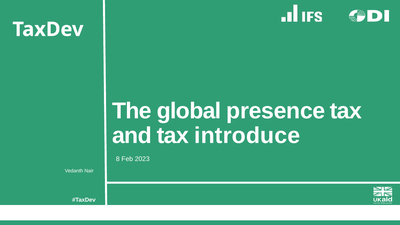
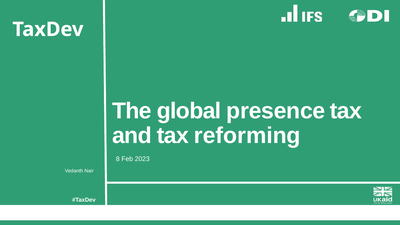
introduce: introduce -> reforming
